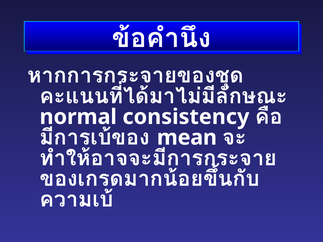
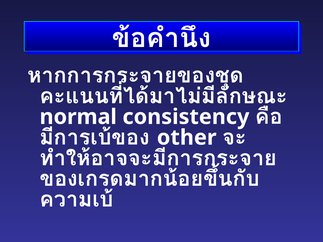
mean: mean -> other
